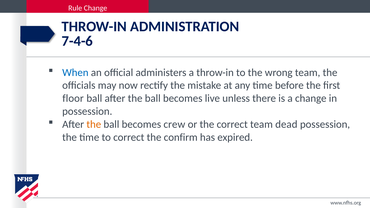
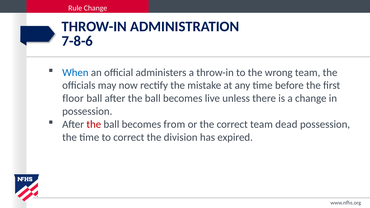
7-4-6: 7-4-6 -> 7-8-6
the at (94, 124) colour: orange -> red
crew: crew -> from
confirm: confirm -> division
